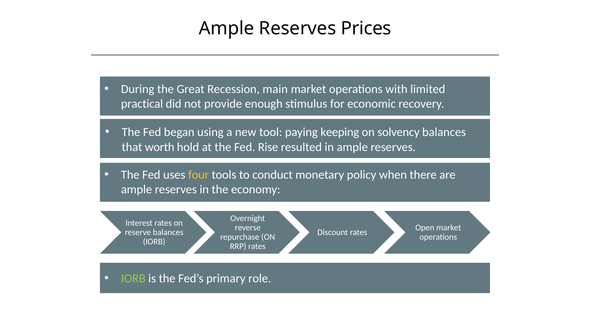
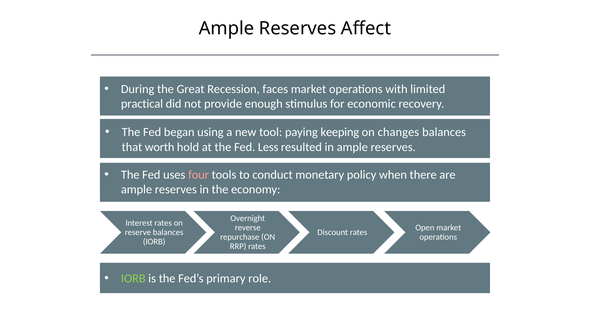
Prices: Prices -> Affect
main: main -> faces
solvency: solvency -> changes
Rise: Rise -> Less
four colour: yellow -> pink
